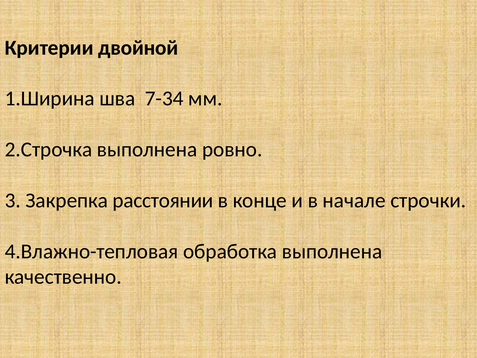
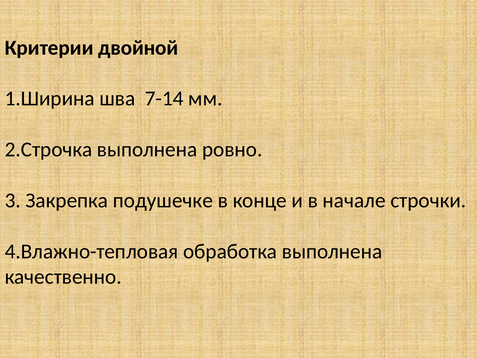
7-34: 7-34 -> 7-14
расстоянии: расстоянии -> подушечке
